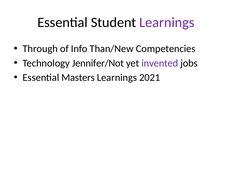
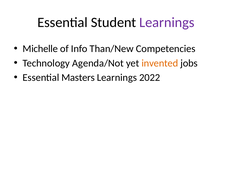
Through: Through -> Michelle
Jennifer/Not: Jennifer/Not -> Agenda/Not
invented colour: purple -> orange
2021: 2021 -> 2022
